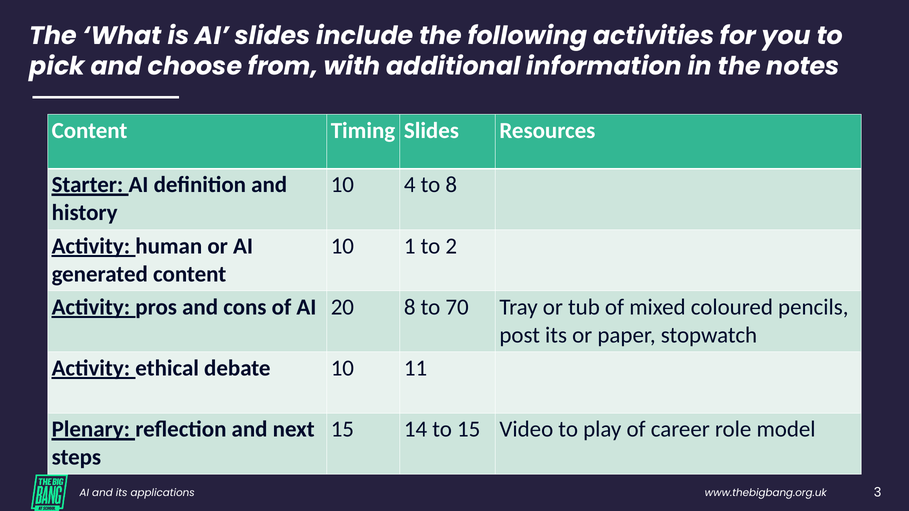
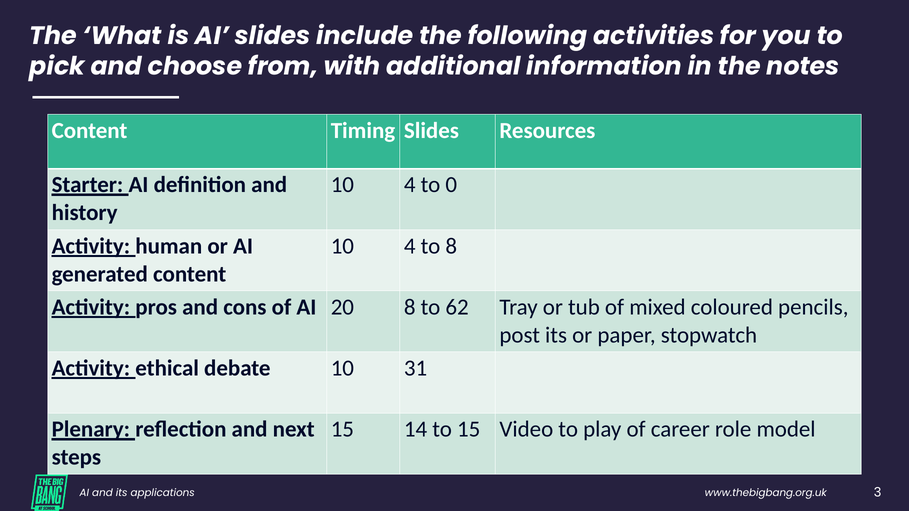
to 8: 8 -> 0
1 at (410, 246): 1 -> 4
to 2: 2 -> 8
70: 70 -> 62
11: 11 -> 31
